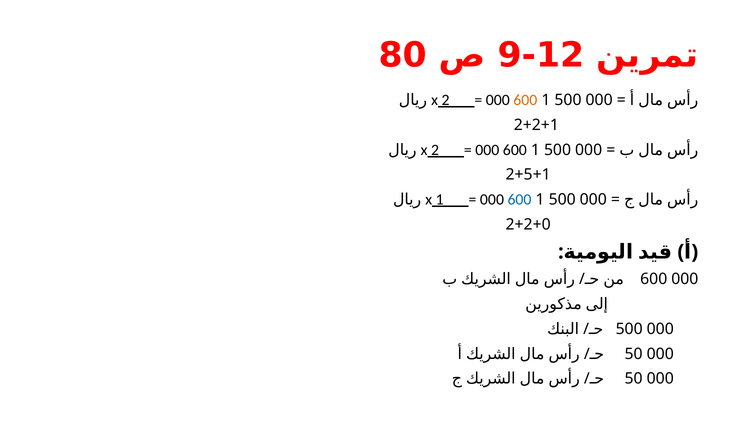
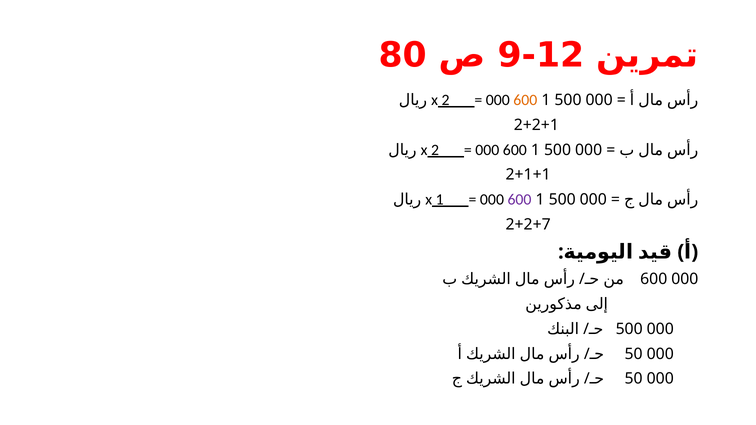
2+5+1: 2+5+1 -> 2+1+1
600 at (519, 200) colour: blue -> purple
2+2+0: 2+2+0 -> 2+2+7
